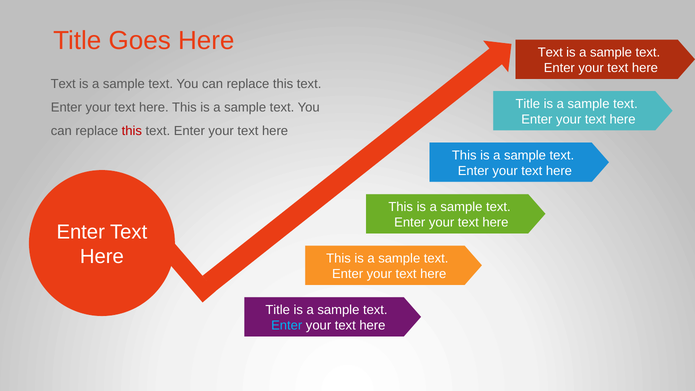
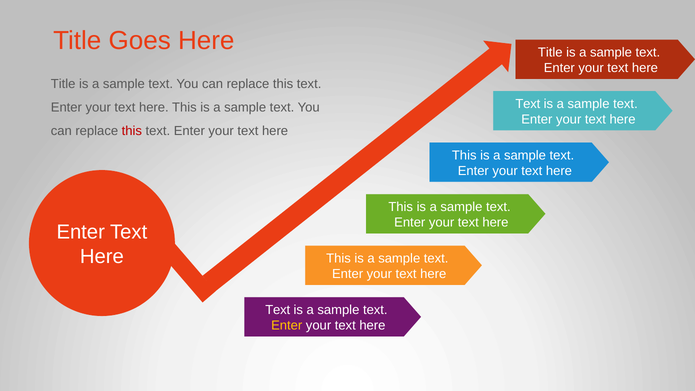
Goes Here Text: Text -> Title
Text at (63, 84): Text -> Title
Title at (528, 104): Title -> Text
Title at (278, 310): Title -> Text
Enter at (287, 326) colour: light blue -> yellow
